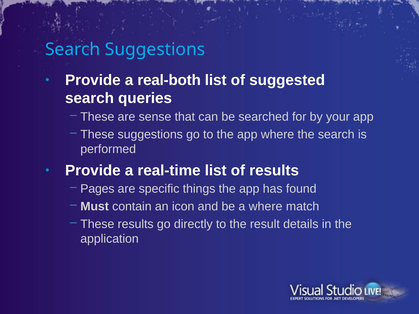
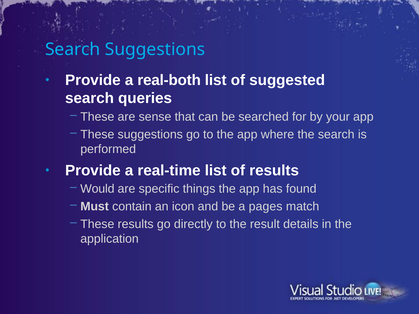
Pages: Pages -> Would
a where: where -> pages
